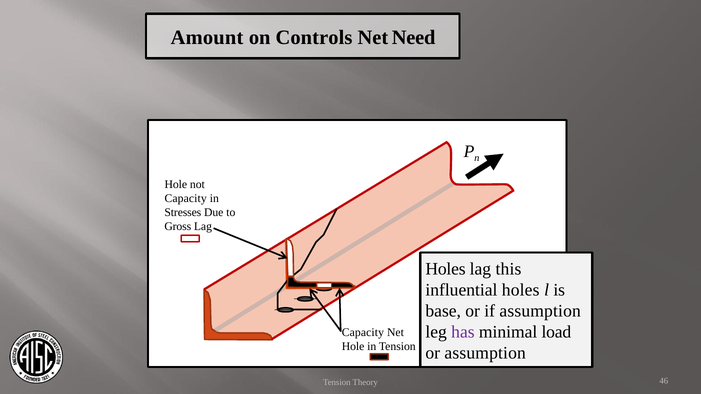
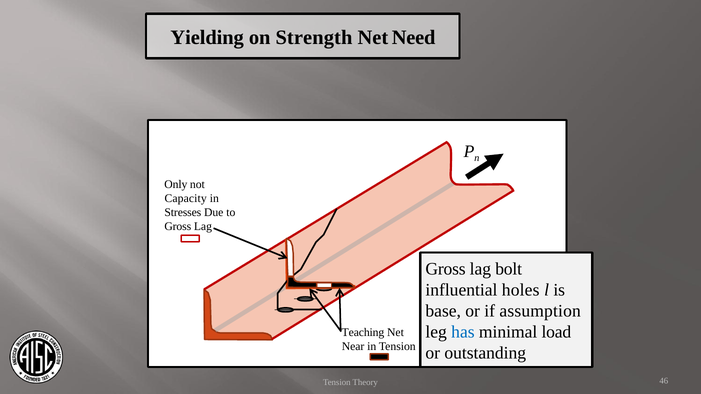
Amount: Amount -> Yielding
Controls: Controls -> Strength
Hole at (176, 185): Hole -> Only
Holes at (445, 269): Holes -> Gross
this: this -> bolt
has colour: purple -> blue
Capacity at (363, 333): Capacity -> Teaching
Hole at (353, 347): Hole -> Near
or assumption: assumption -> outstanding
